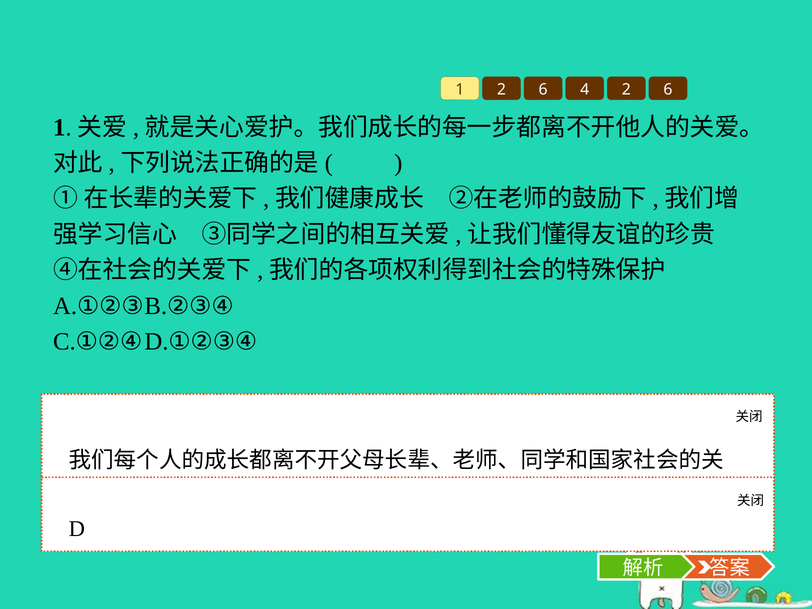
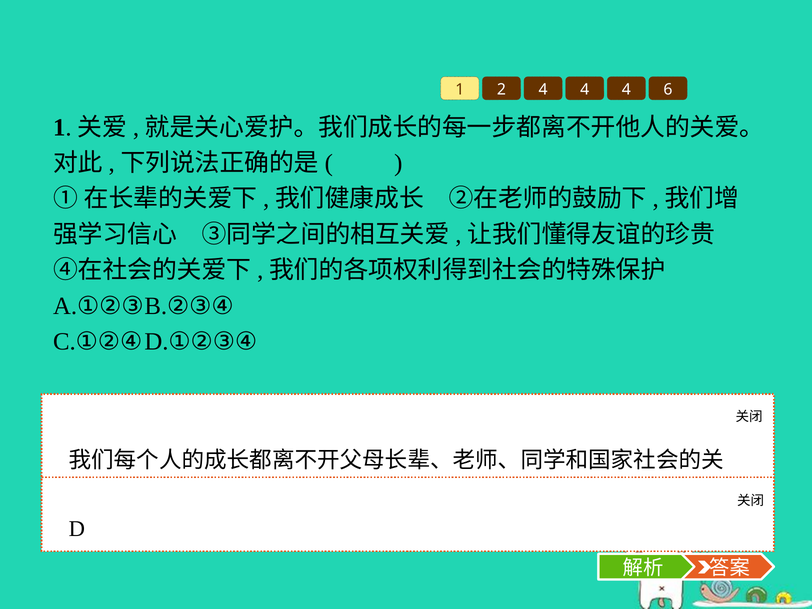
1 2 6: 6 -> 4
2 at (626, 89): 2 -> 4
